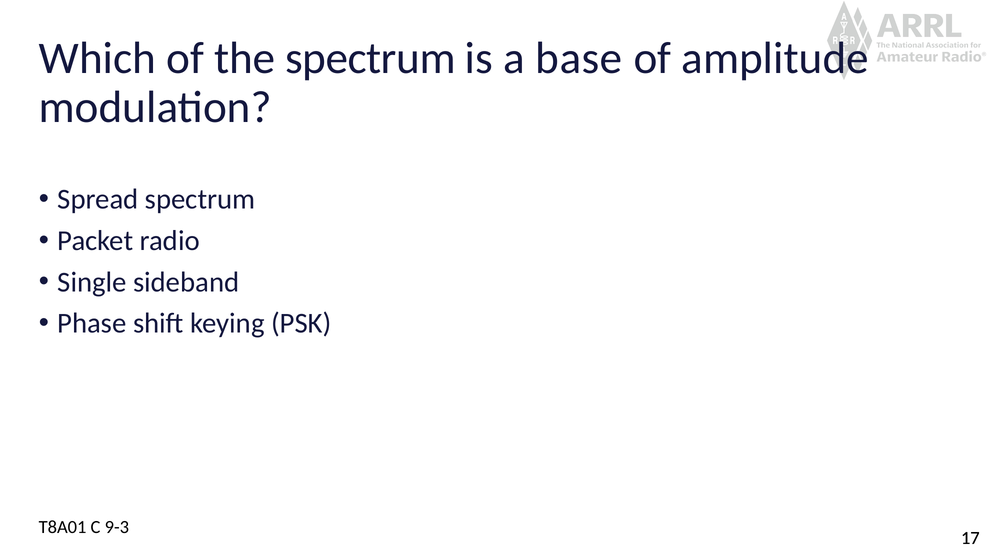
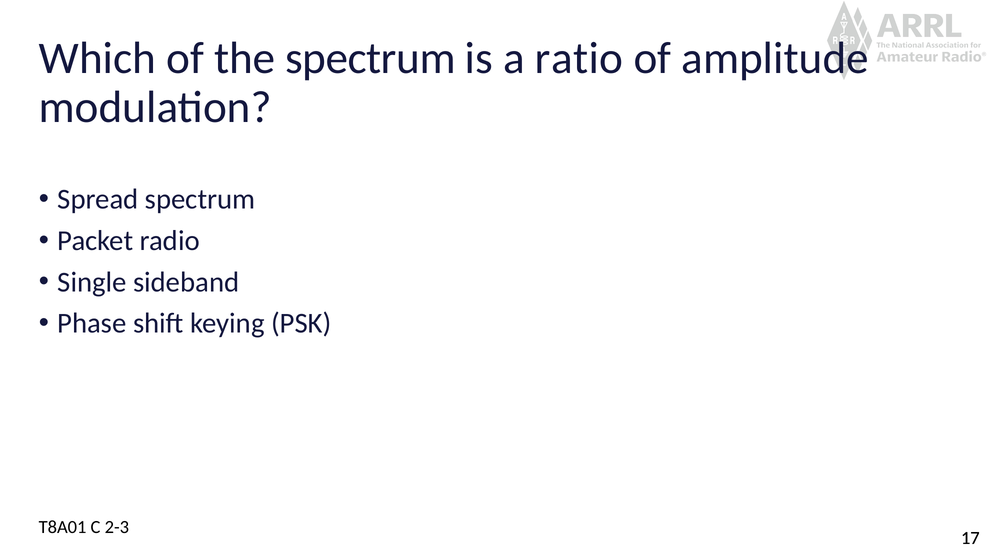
base: base -> ratio
9-3: 9-3 -> 2-3
